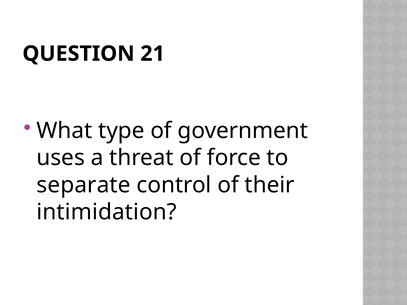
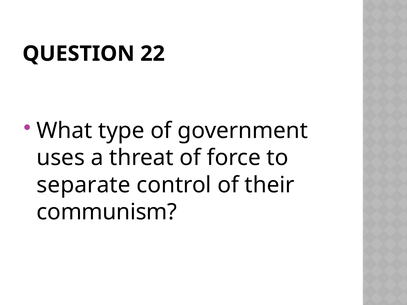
21: 21 -> 22
intimidation: intimidation -> communism
